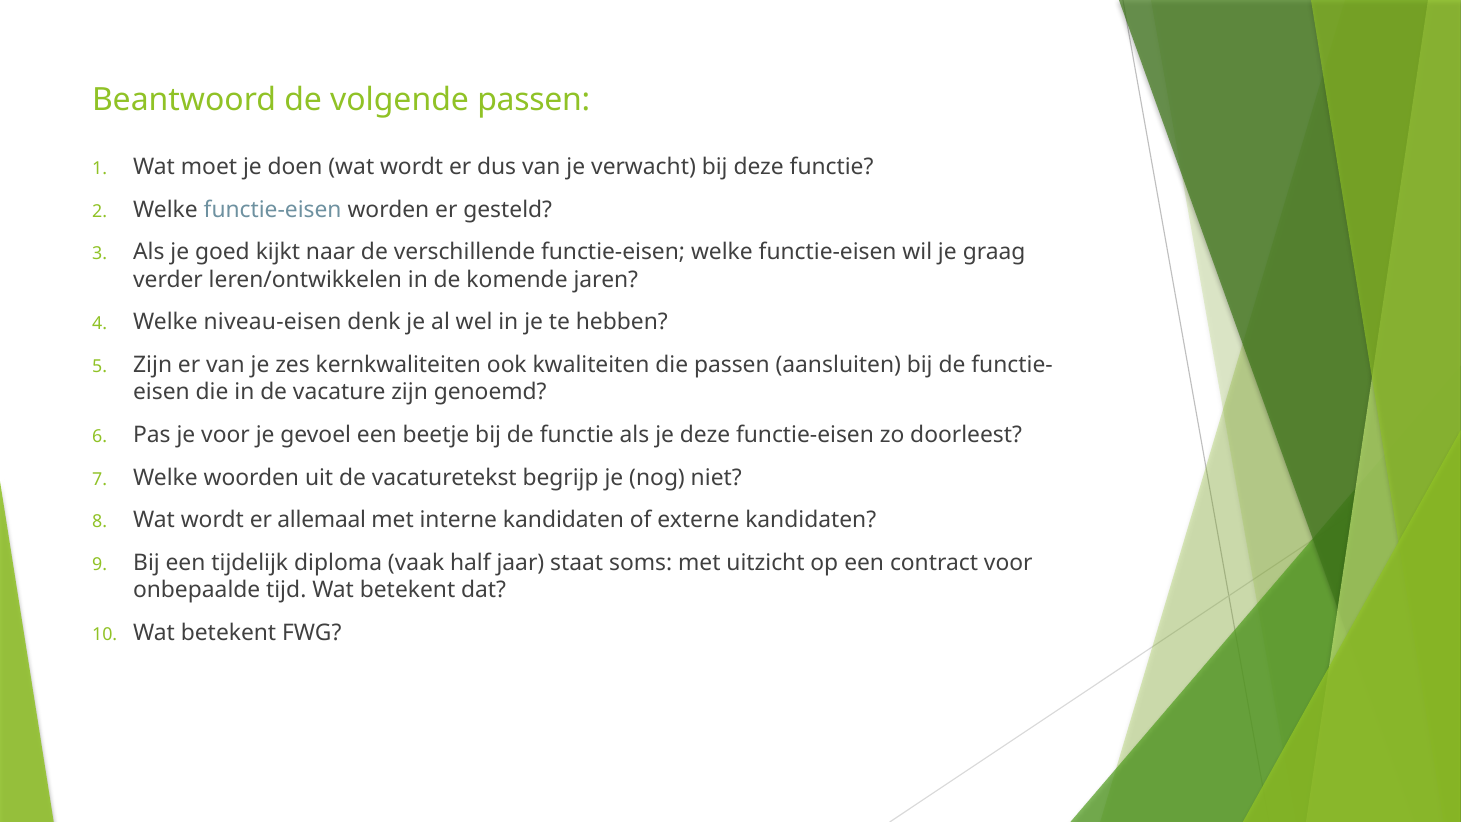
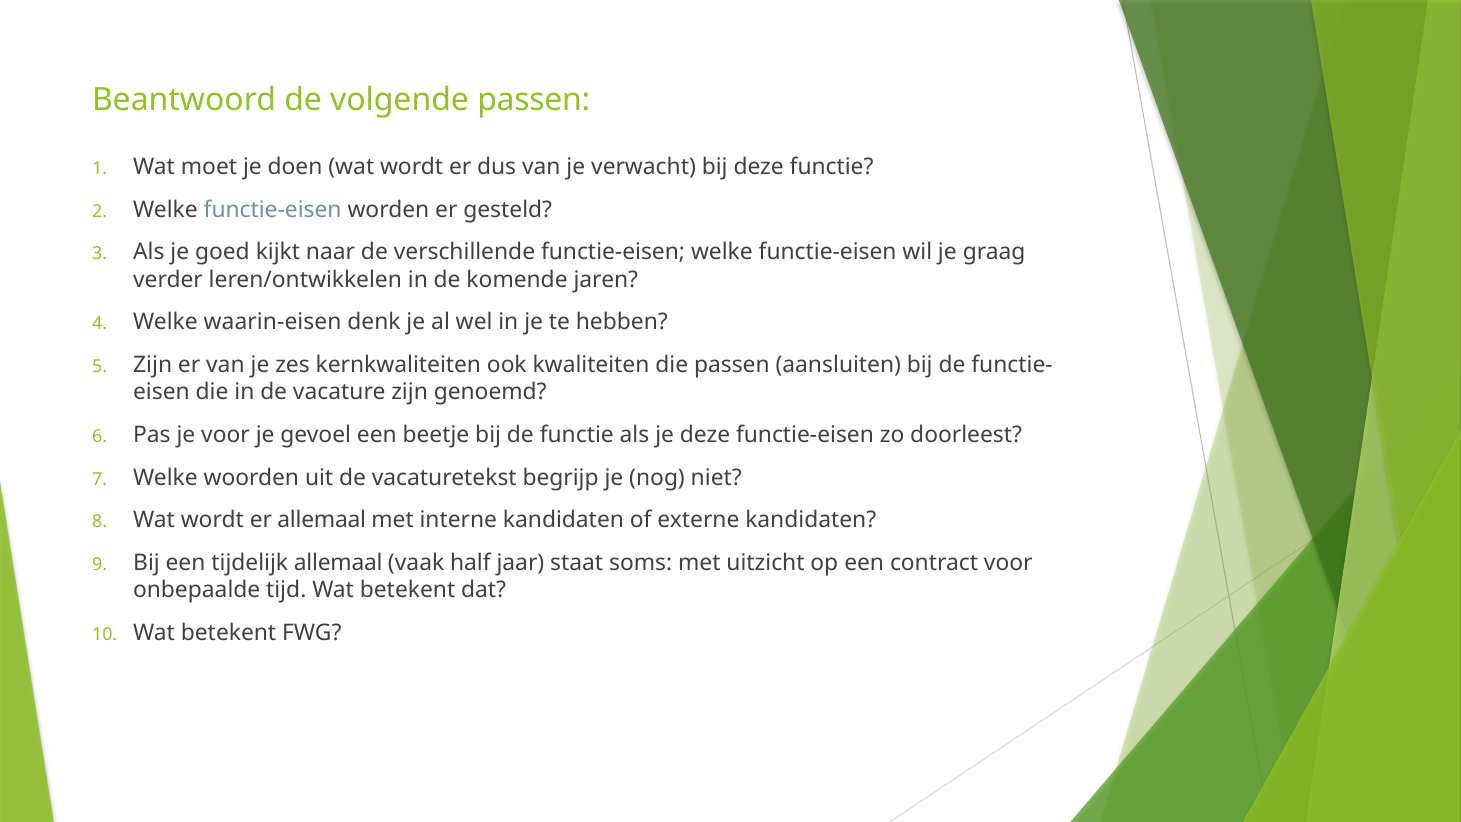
niveau-eisen: niveau-eisen -> waarin-eisen
tijdelijk diploma: diploma -> allemaal
